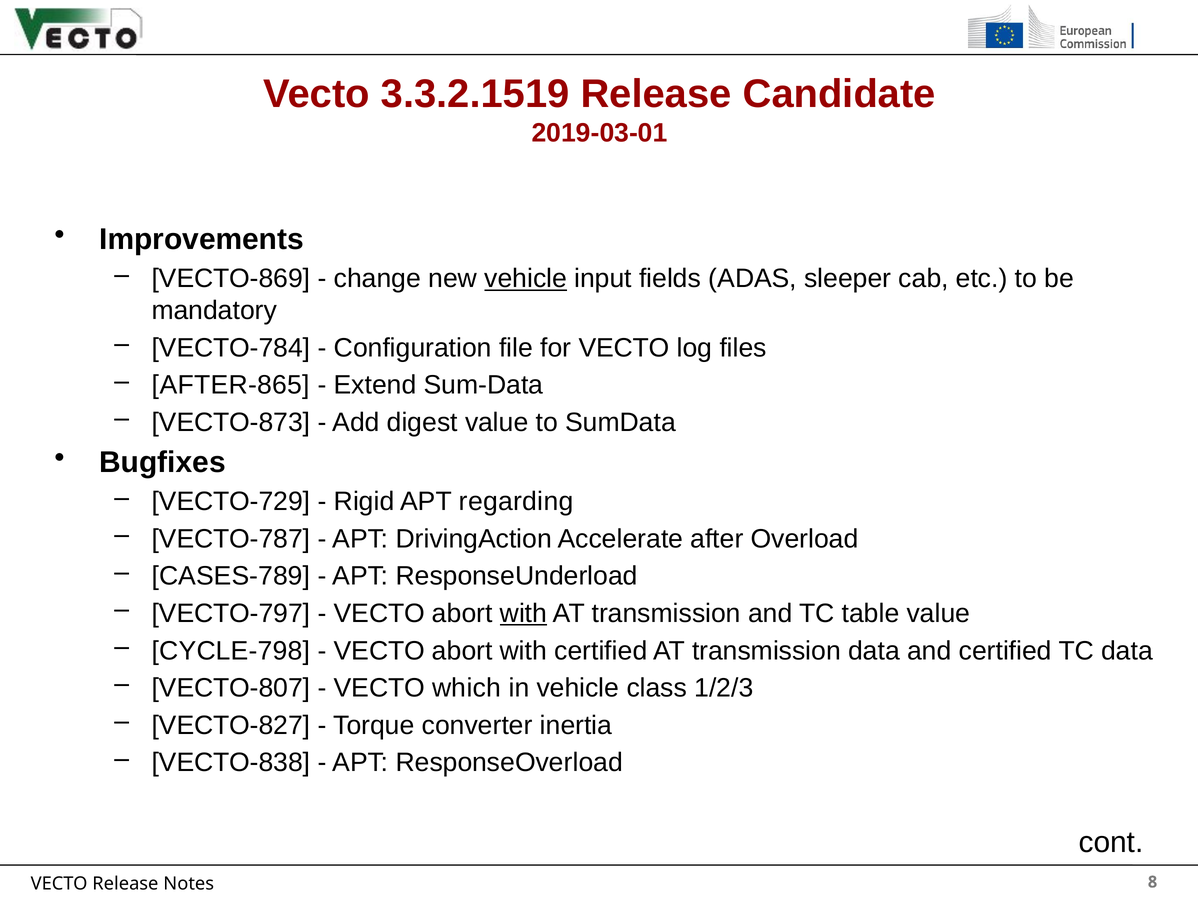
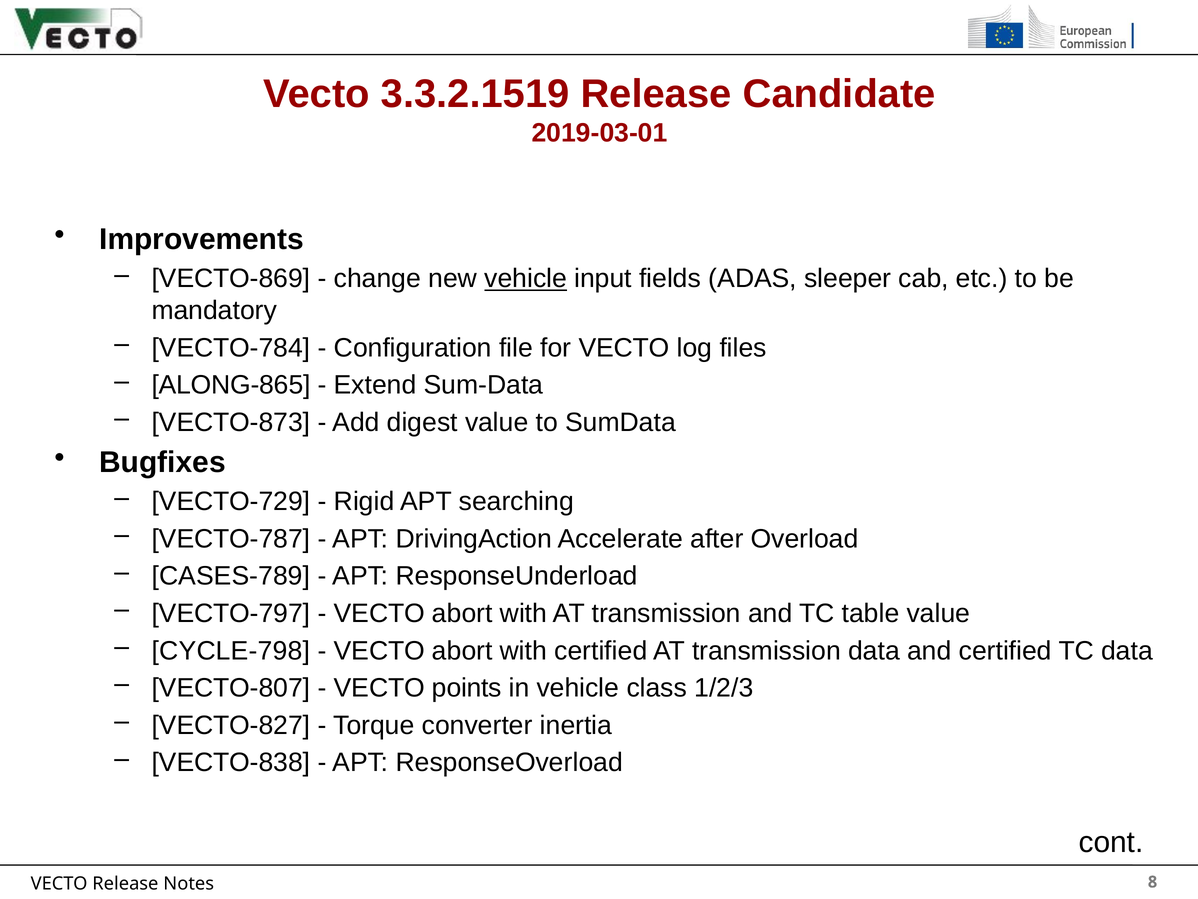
AFTER-865: AFTER-865 -> ALONG-865
regarding: regarding -> searching
with at (523, 613) underline: present -> none
which: which -> points
